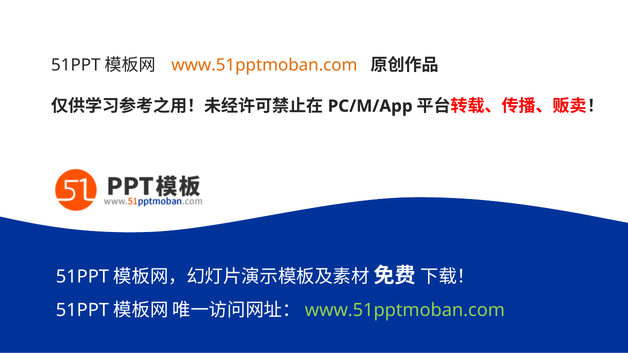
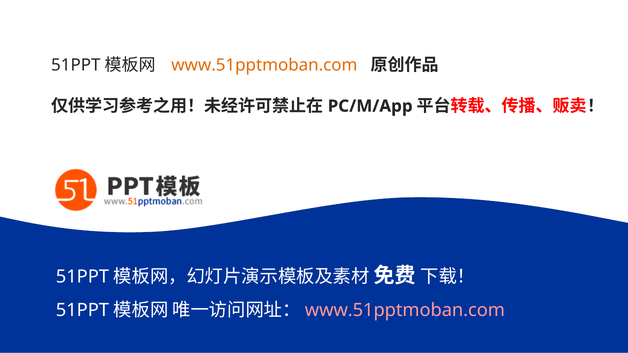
www.51pptmoban.com at (405, 310) colour: light green -> pink
